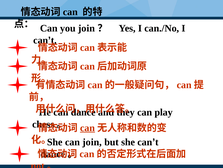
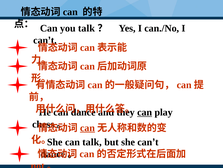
you join: join -> talk
can at (145, 112) underline: none -> present
can join: join -> talk
